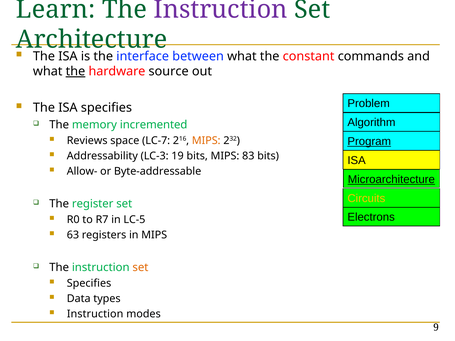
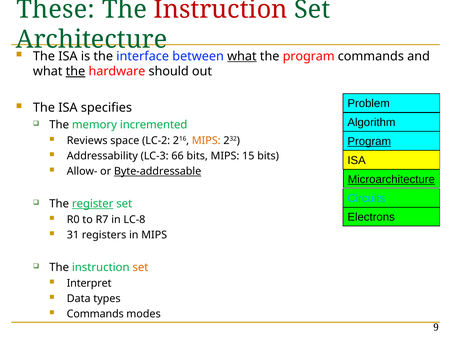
Learn: Learn -> These
Instruction at (221, 9) colour: purple -> red
what at (242, 56) underline: none -> present
the constant: constant -> program
source: source -> should
LC-7: LC-7 -> LC-2
19: 19 -> 66
83: 83 -> 15
Byte-addressable underline: none -> present
Circuits colour: yellow -> light blue
register underline: none -> present
LC-5: LC-5 -> LC-8
63: 63 -> 31
Specifies at (89, 283): Specifies -> Interpret
Instruction at (95, 314): Instruction -> Commands
